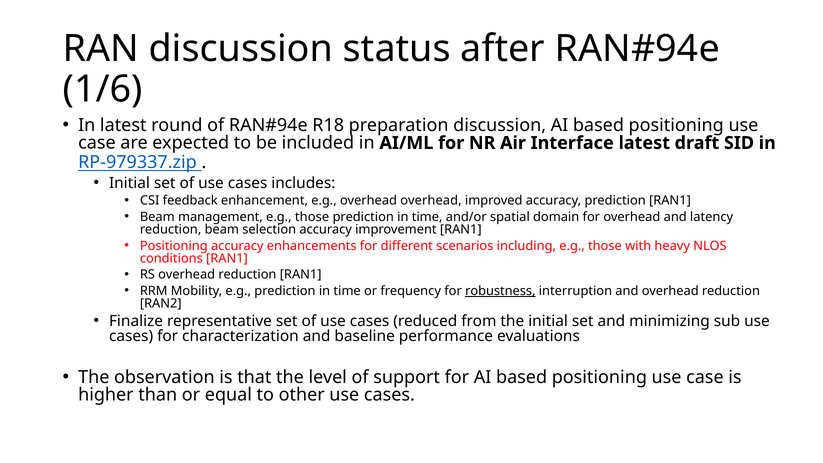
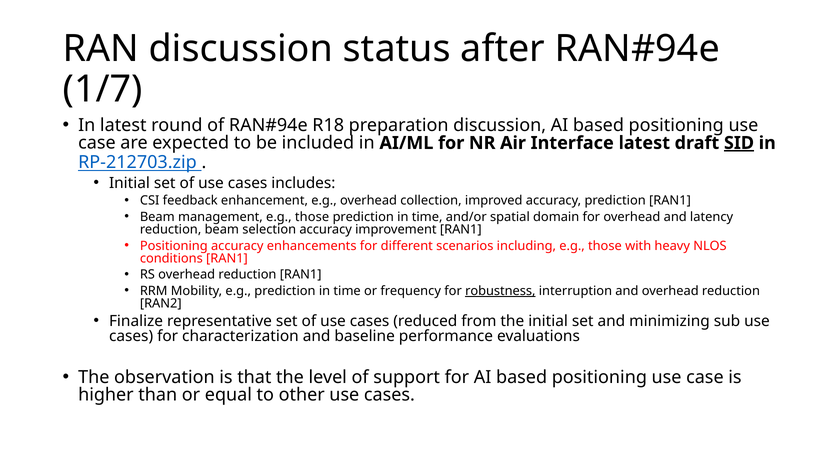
1/6: 1/6 -> 1/7
SID underline: none -> present
RP-979337.zip: RP-979337.zip -> RP-212703.zip
overhead overhead: overhead -> collection
